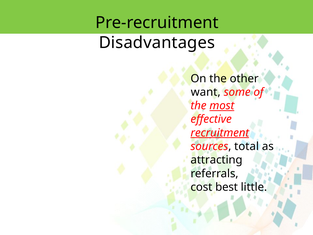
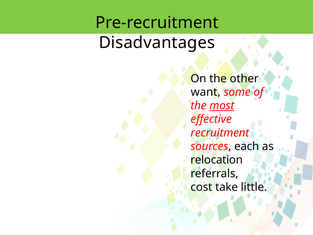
recruitment underline: present -> none
total: total -> each
attracting: attracting -> relocation
best: best -> take
